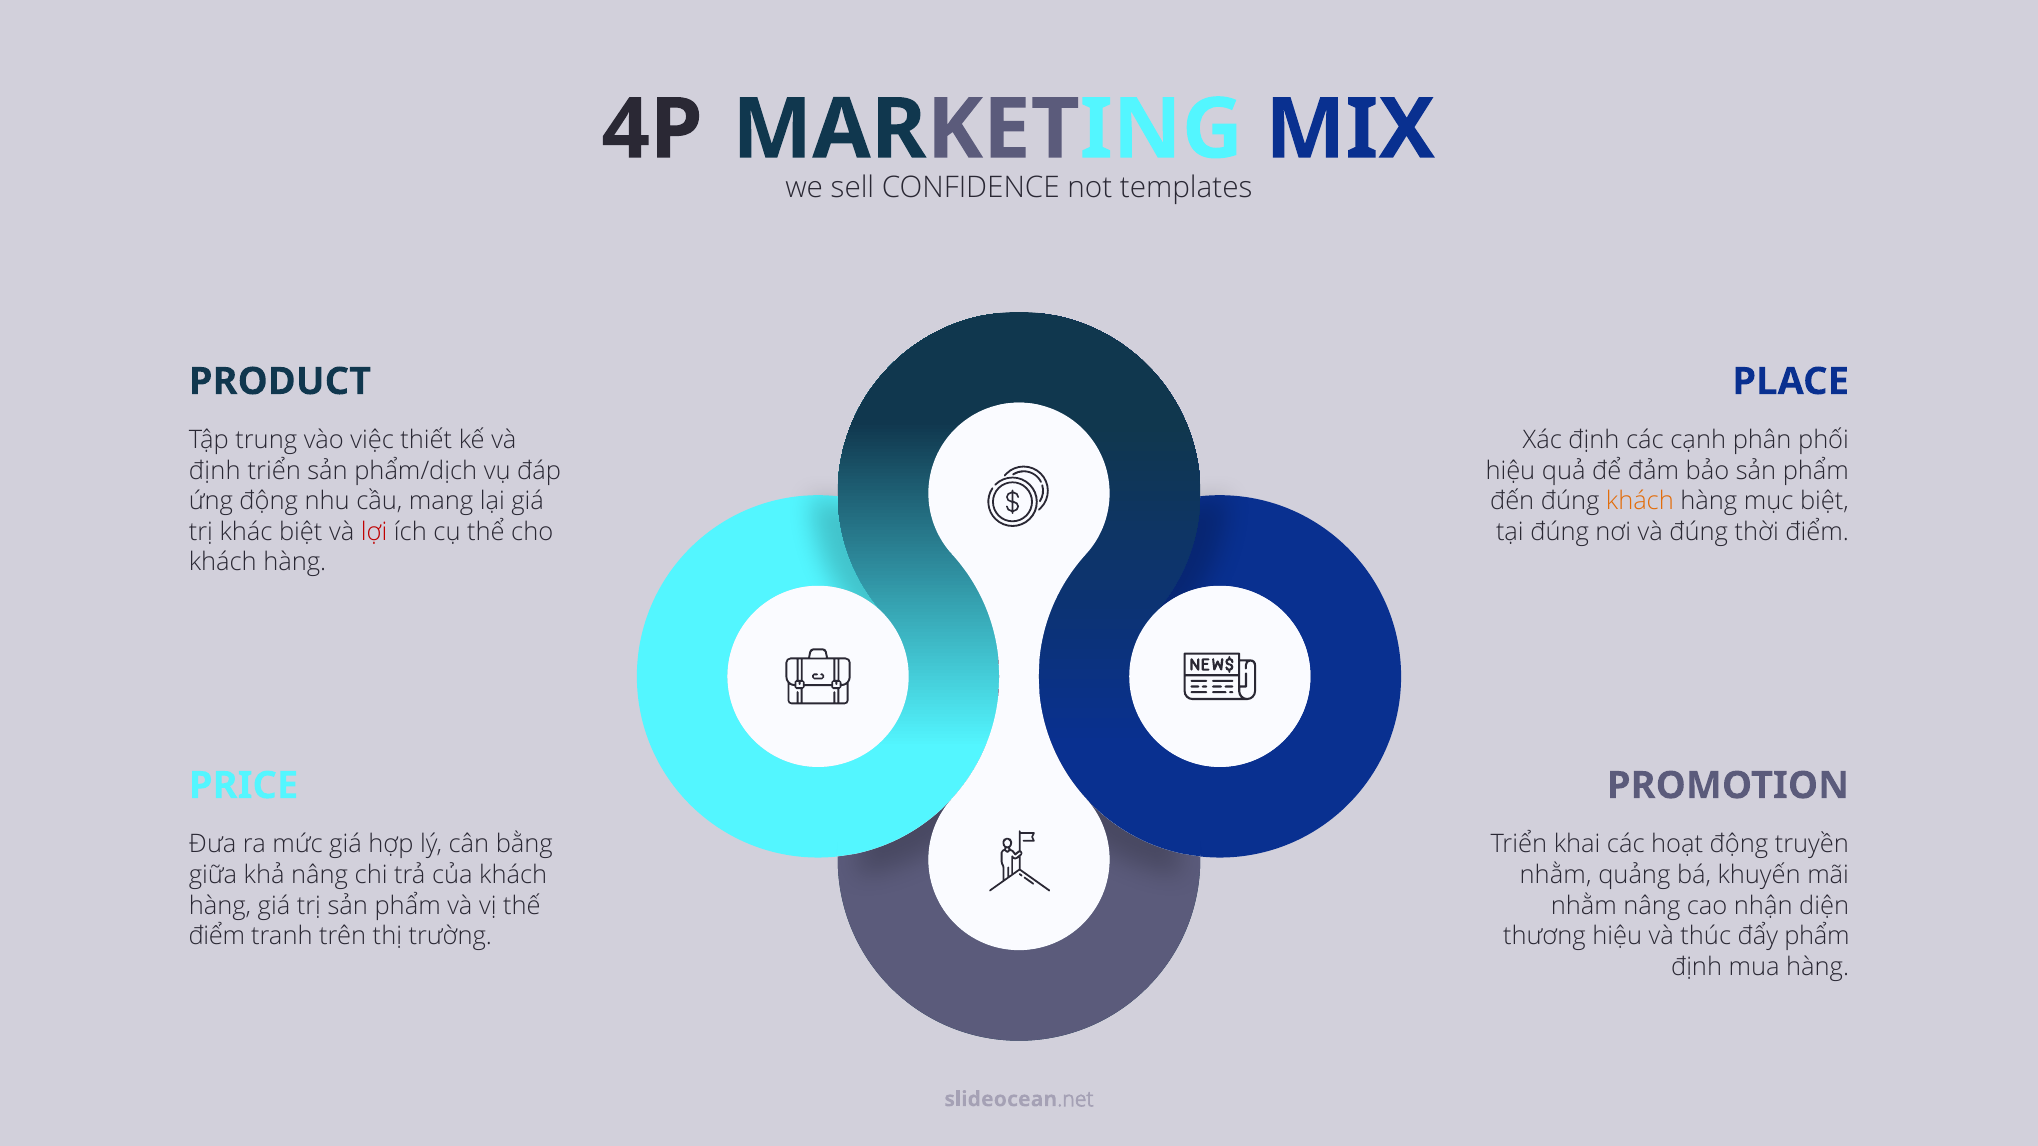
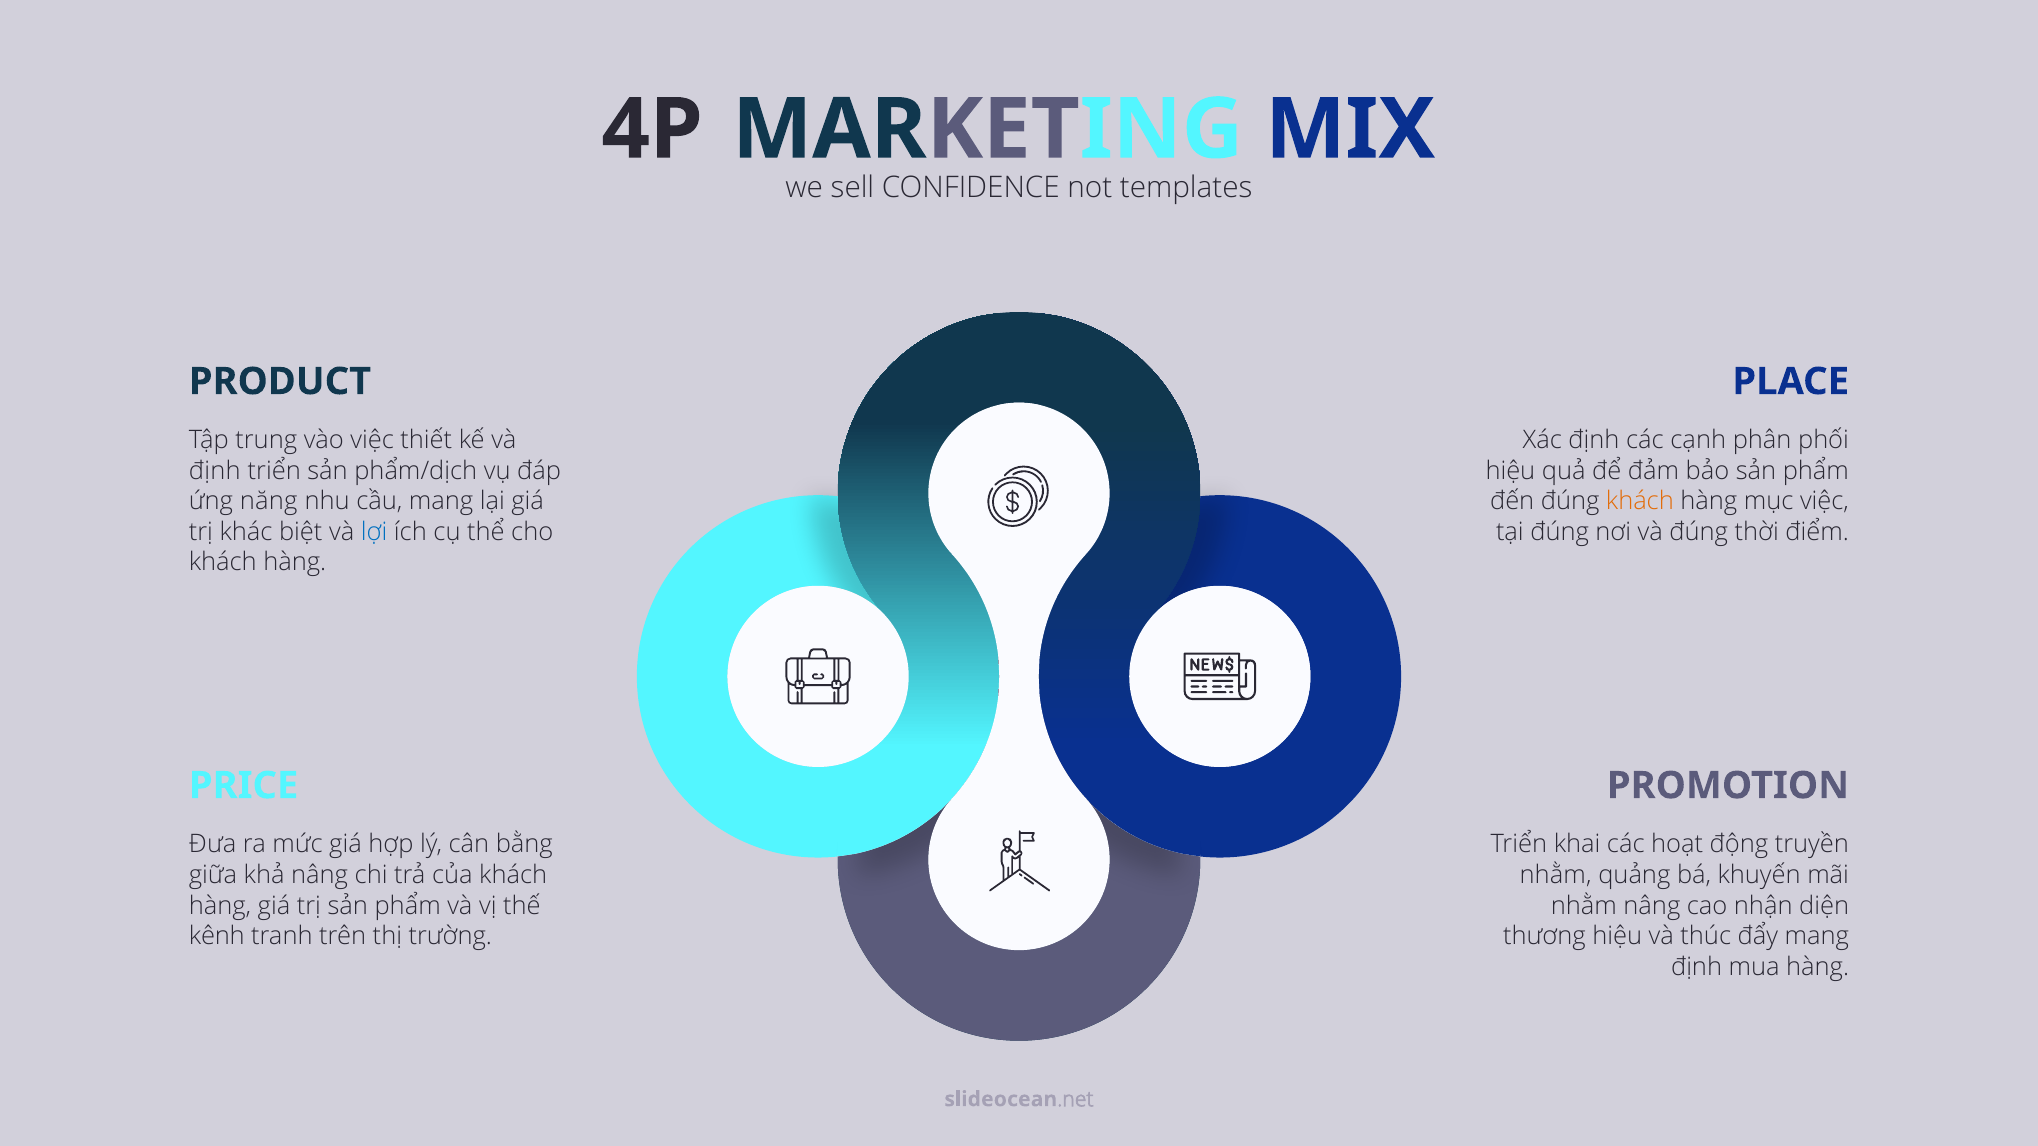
ứng động: động -> năng
mục biệt: biệt -> việc
lợi colour: red -> blue
điểm at (217, 937): điểm -> kênh
đẩy phẩm: phẩm -> mang
